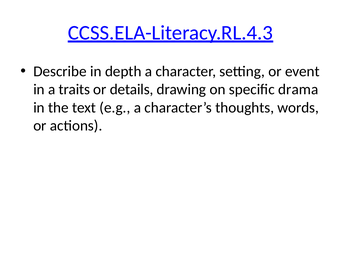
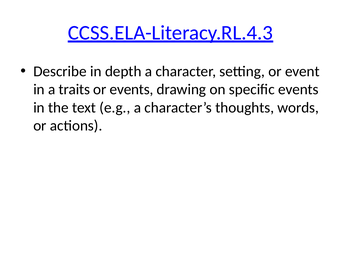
or details: details -> events
specific drama: drama -> events
